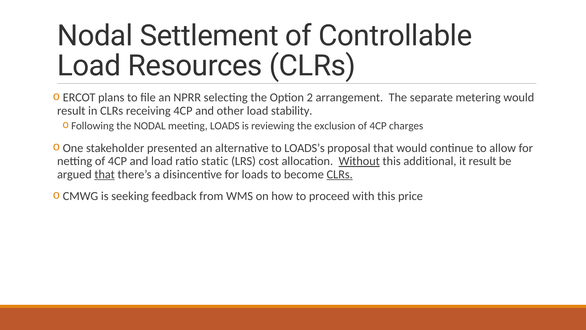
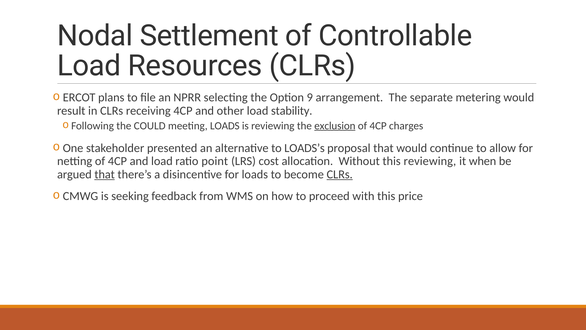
2: 2 -> 9
the NODAL: NODAL -> COULD
exclusion underline: none -> present
static: static -> point
Without underline: present -> none
this additional: additional -> reviewing
it result: result -> when
